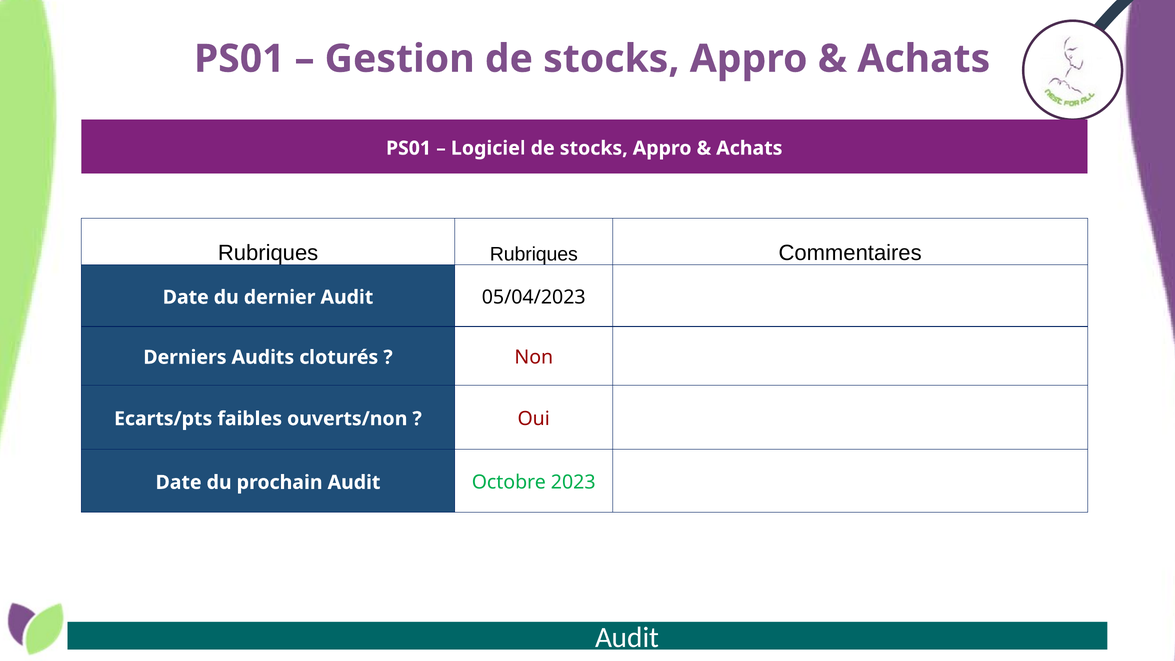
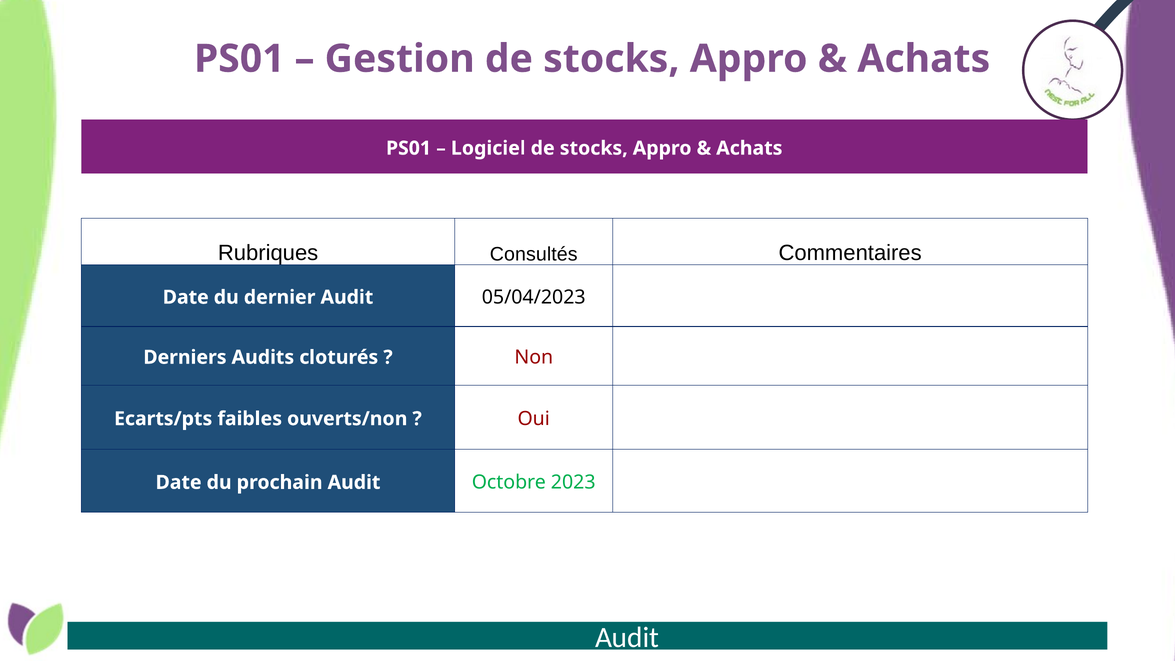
Rubriques Rubriques: Rubriques -> Consultés
